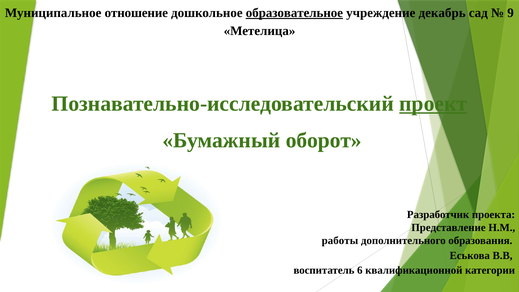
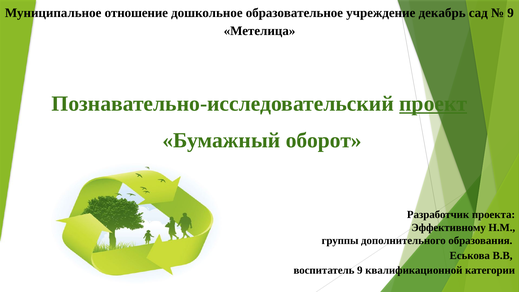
образовательное underline: present -> none
Представление: Представление -> Эффективному
работы: работы -> группы
воспитатель 6: 6 -> 9
